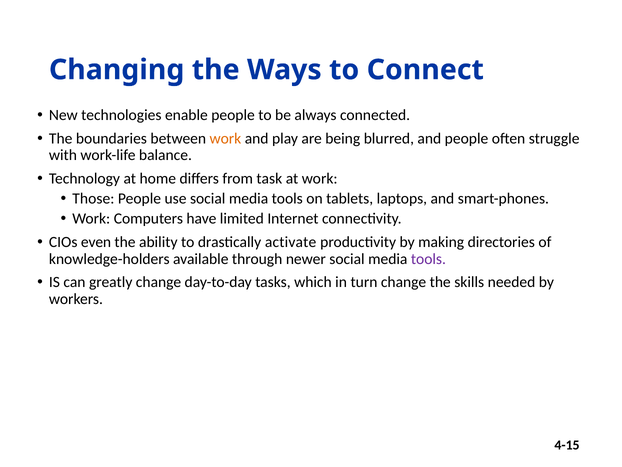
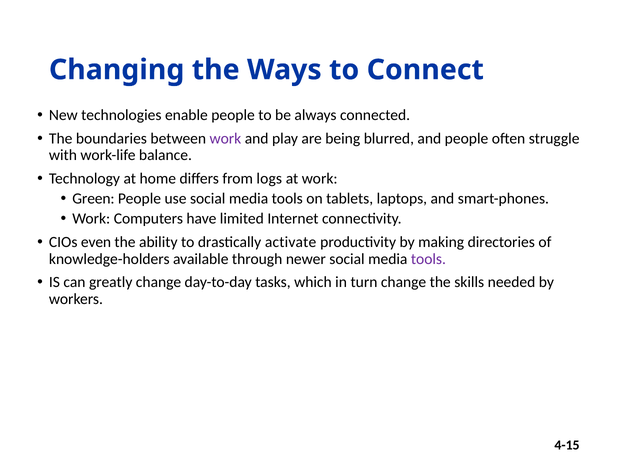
work at (225, 138) colour: orange -> purple
task: task -> logs
Those: Those -> Green
